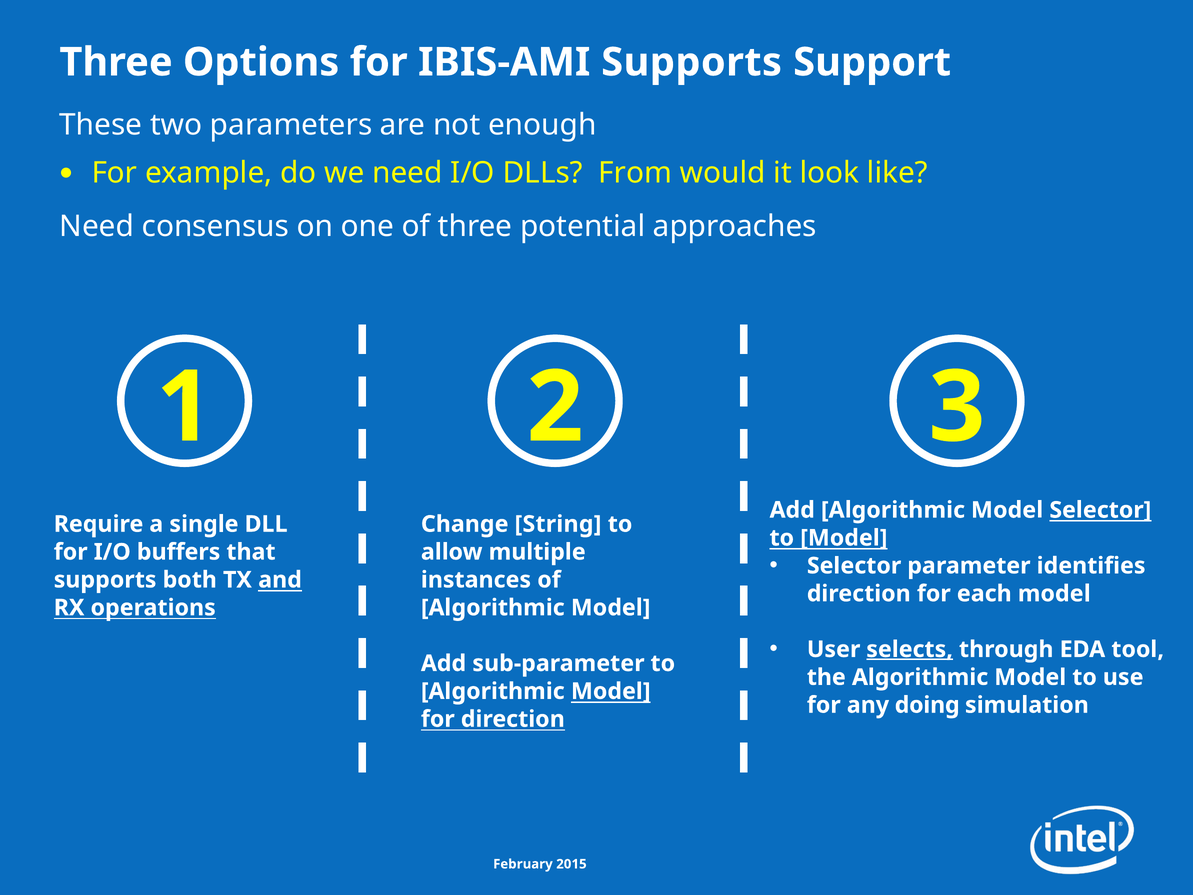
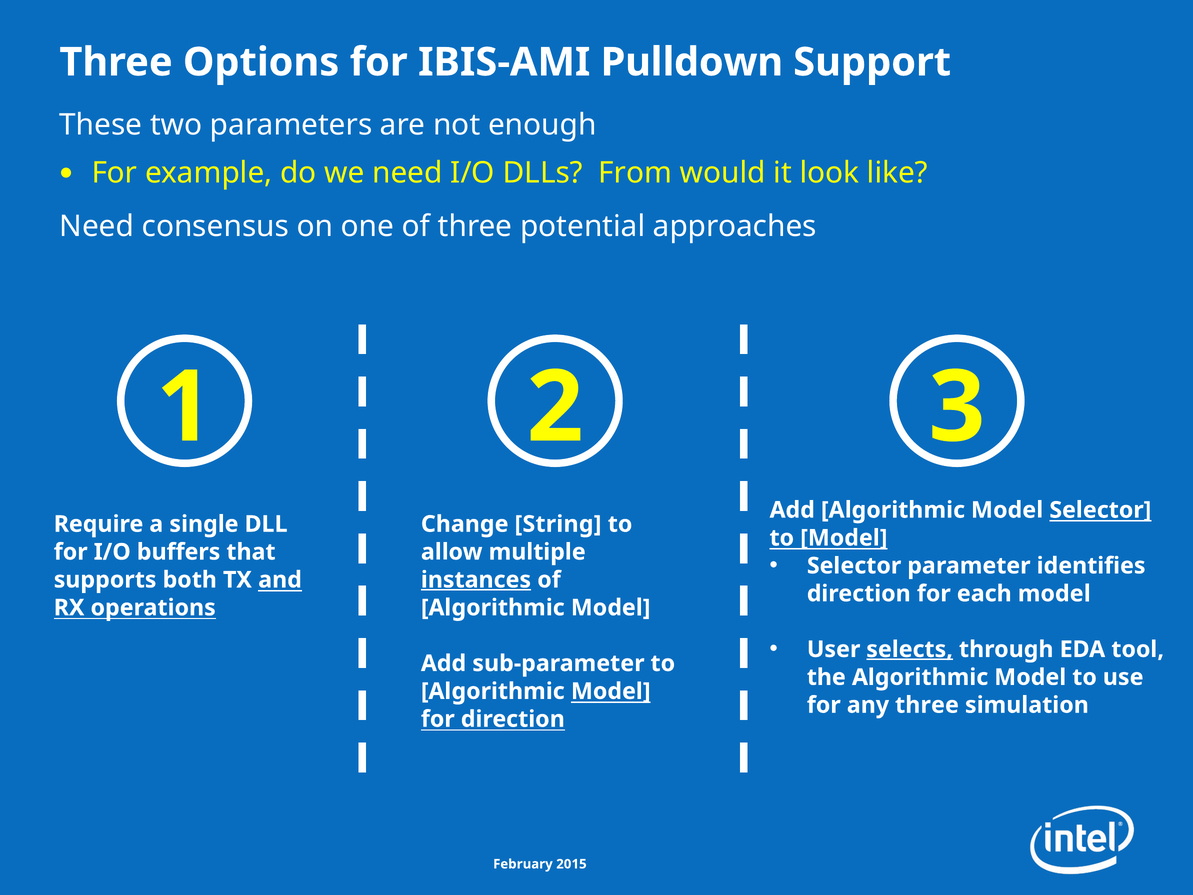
IBIS-AMI Supports: Supports -> Pulldown
instances underline: none -> present
any doing: doing -> three
